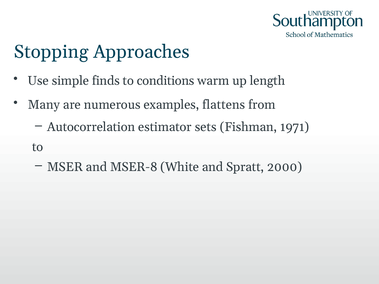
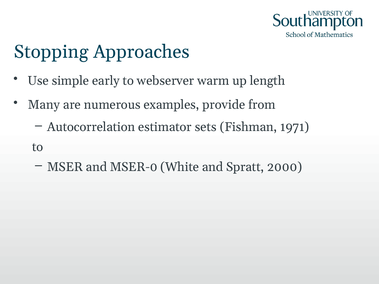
finds: finds -> early
conditions: conditions -> webserver
flattens: flattens -> provide
MSER-8: MSER-8 -> MSER-0
